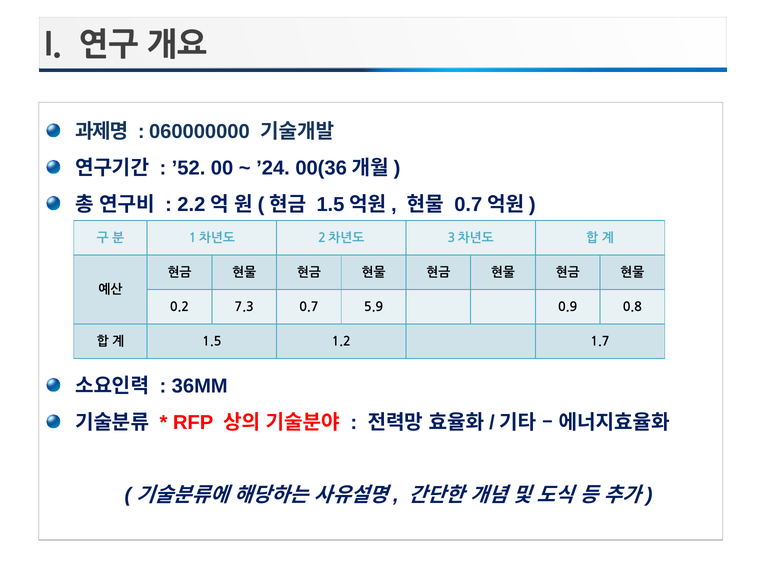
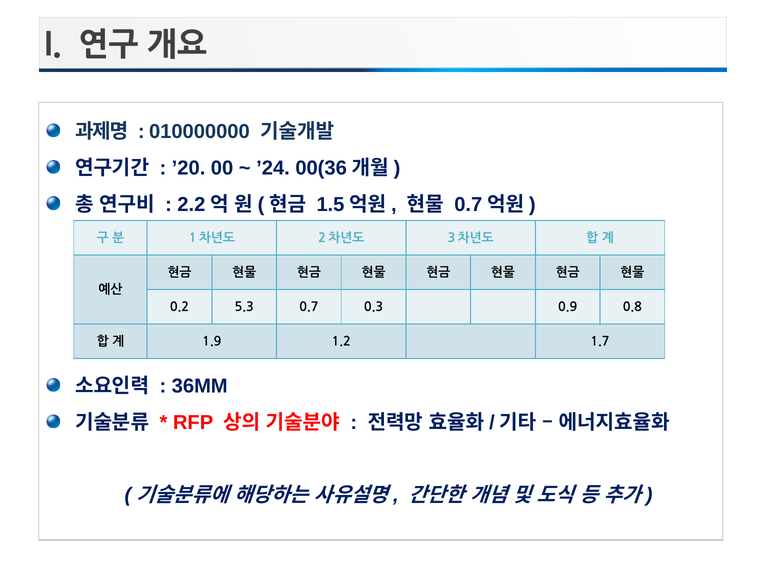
060000000: 060000000 -> 010000000
’52: ’52 -> ’20
7.3: 7.3 -> 5.3
5.9: 5.9 -> 0.3
1.5: 1.5 -> 1.9
